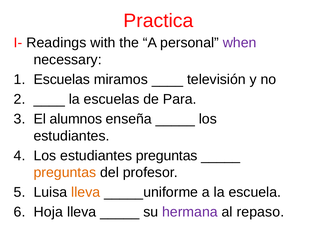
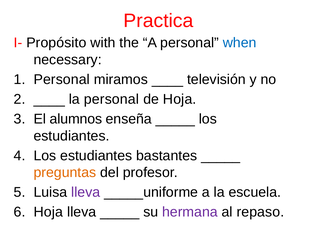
Readings: Readings -> Propósito
when colour: purple -> blue
Escuelas at (62, 79): Escuelas -> Personal
la escuelas: escuelas -> personal
de Para: Para -> Hoja
estudiantes preguntas: preguntas -> bastantes
lleva at (86, 192) colour: orange -> purple
